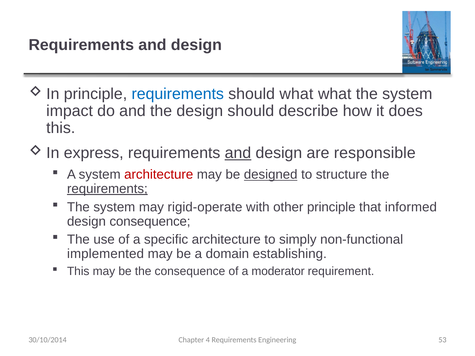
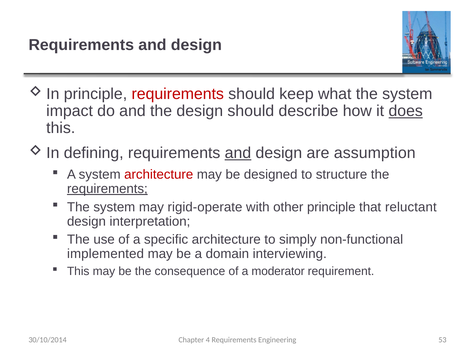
requirements at (178, 94) colour: blue -> red
should what: what -> keep
does underline: none -> present
express: express -> defining
responsible: responsible -> assumption
designed underline: present -> none
informed: informed -> reluctant
design consequence: consequence -> interpretation
establishing: establishing -> interviewing
